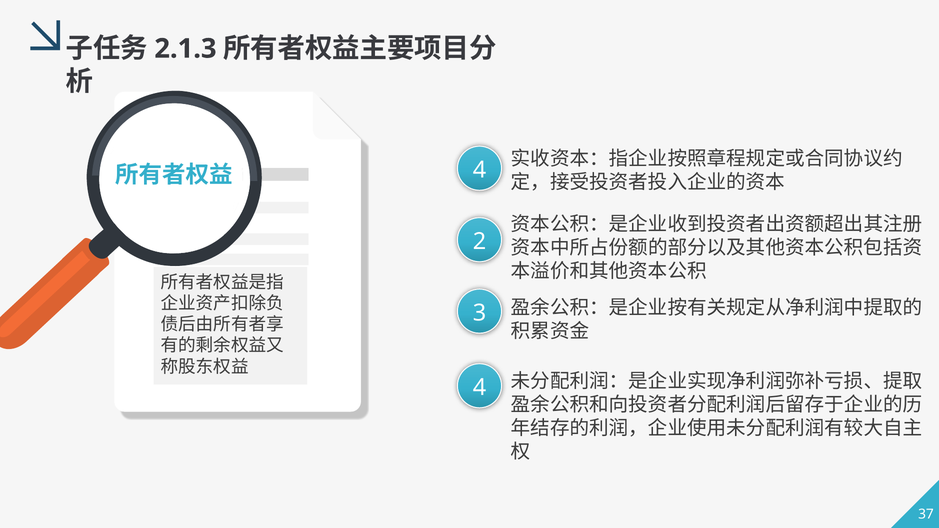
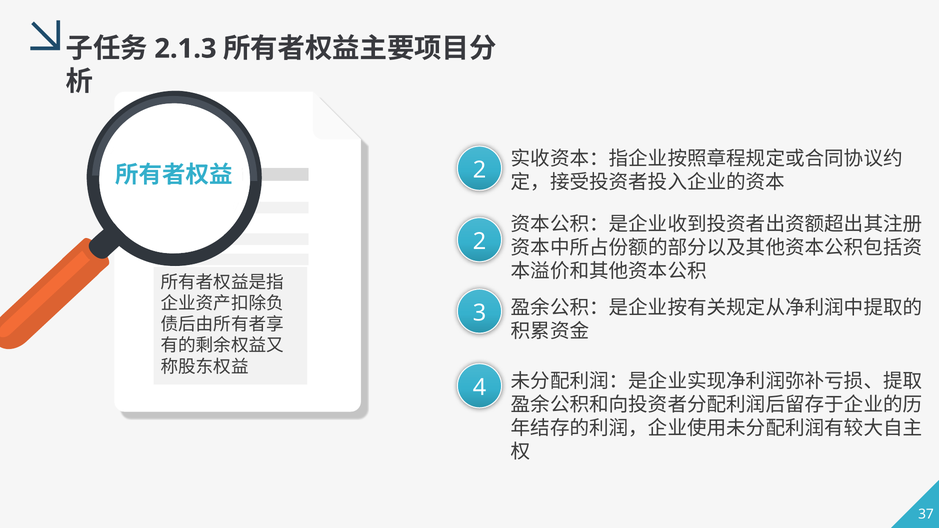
4 at (479, 170): 4 -> 2
